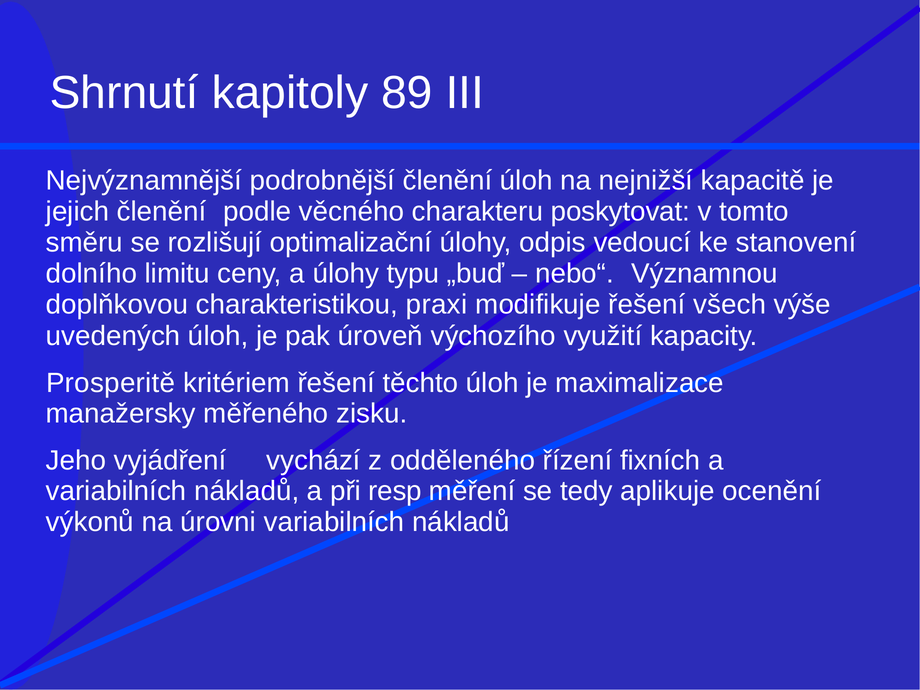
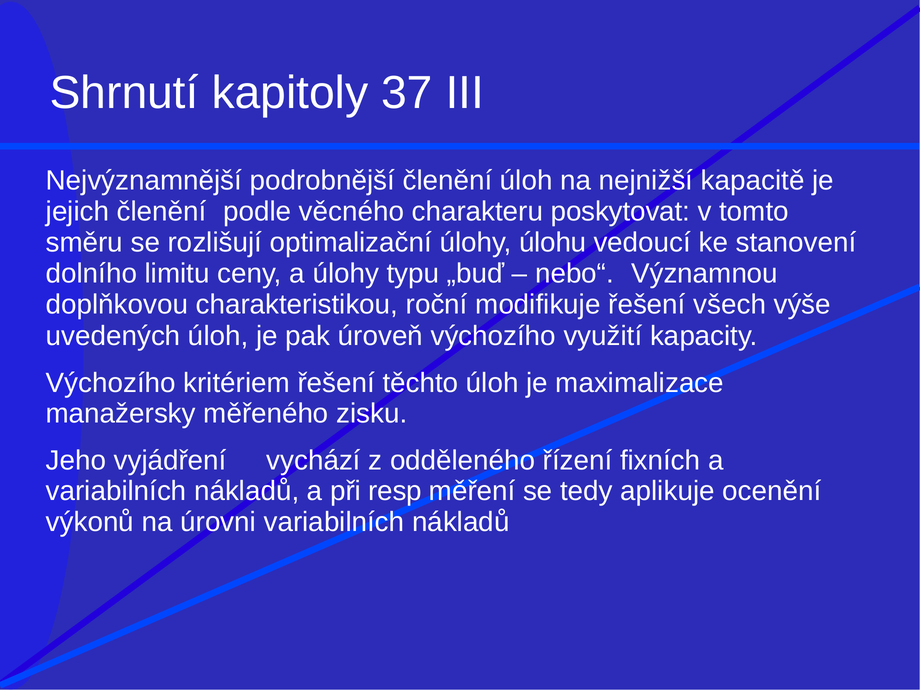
89: 89 -> 37
odpis: odpis -> úlohu
praxi: praxi -> roční
Prosperitě at (111, 383): Prosperitě -> Výchozího
